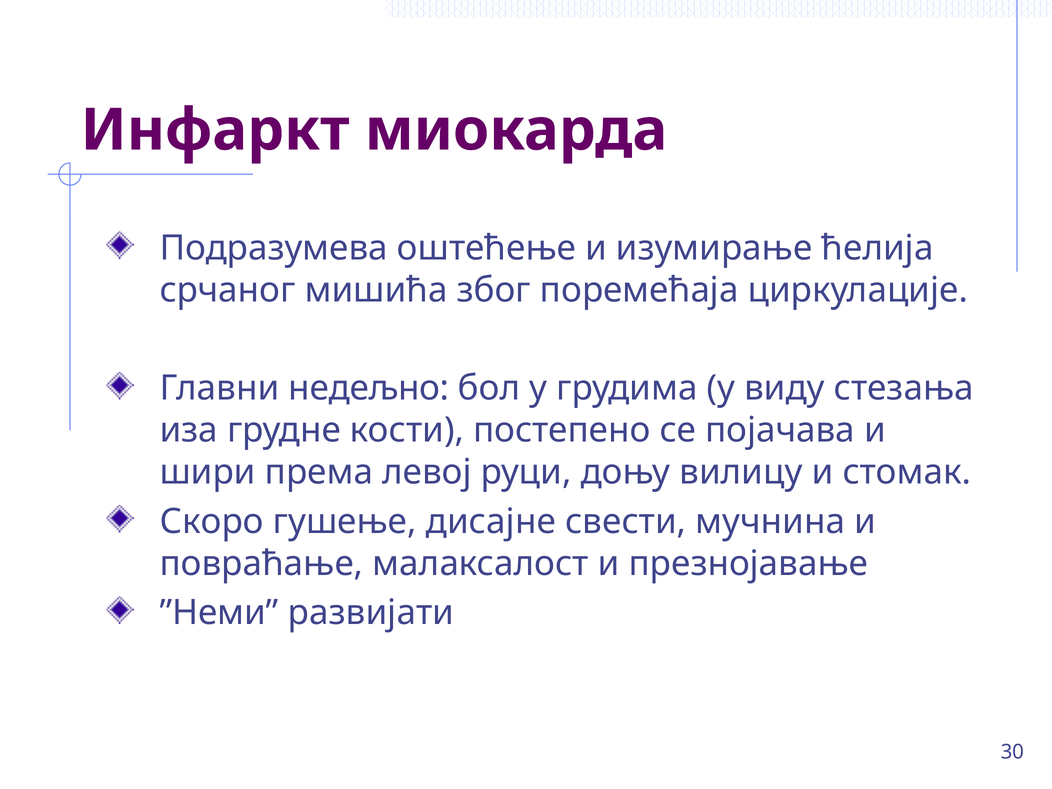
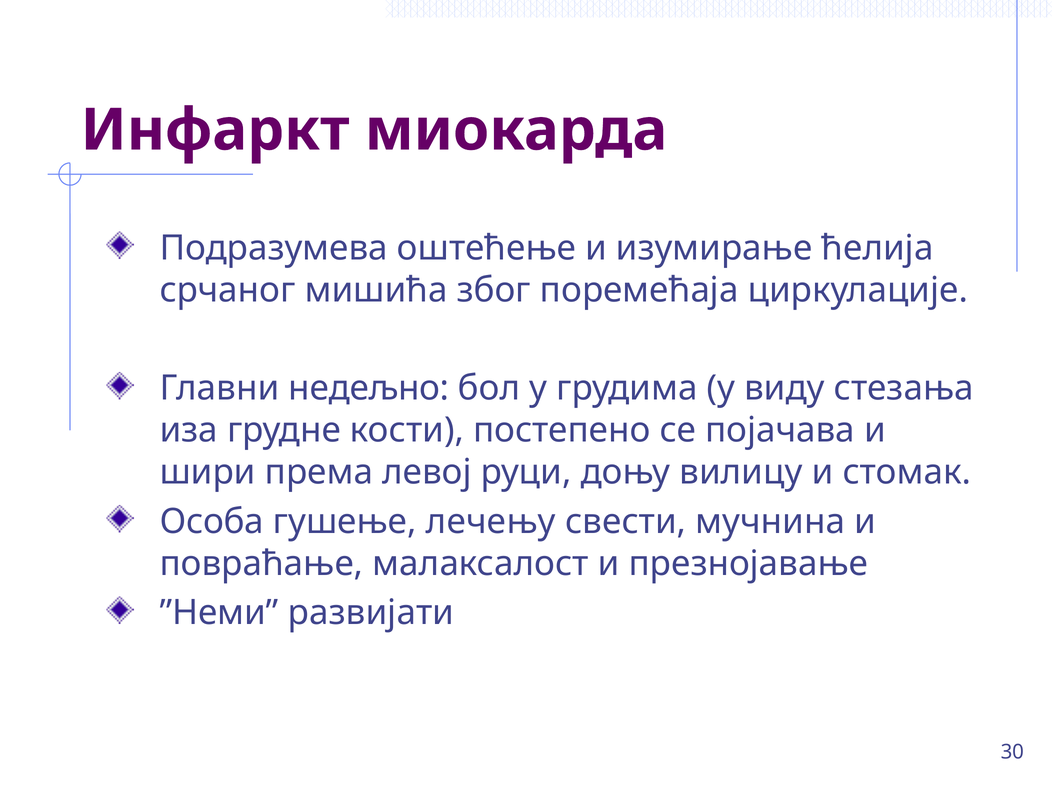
Скоро: Скоро -> Особа
дисајне: дисајне -> лечењу
